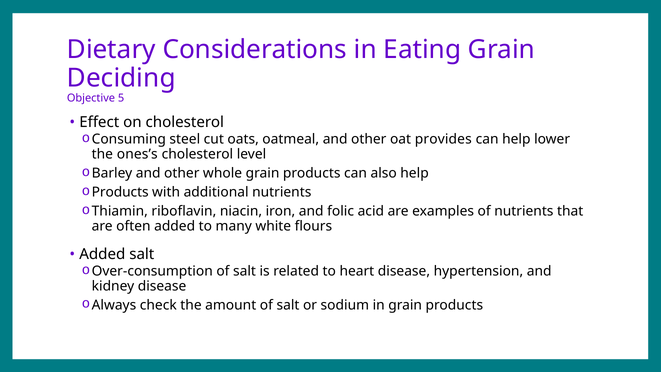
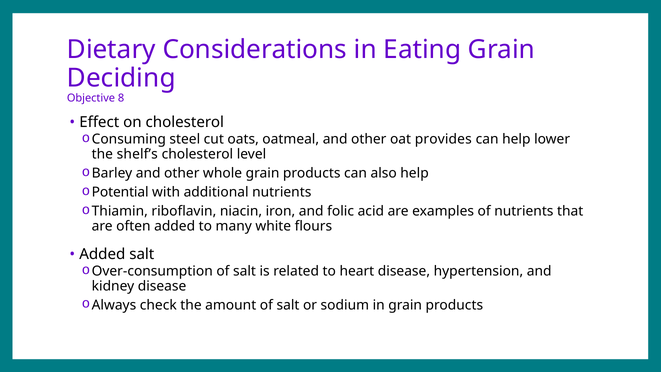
5: 5 -> 8
ones’s: ones’s -> shelf’s
Products at (120, 192): Products -> Potential
